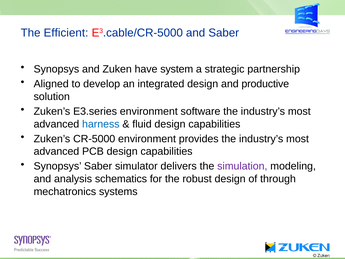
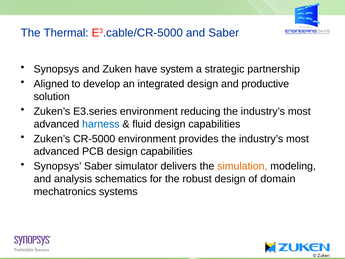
Efficient: Efficient -> Thermal
software: software -> reducing
simulation colour: purple -> orange
through: through -> domain
